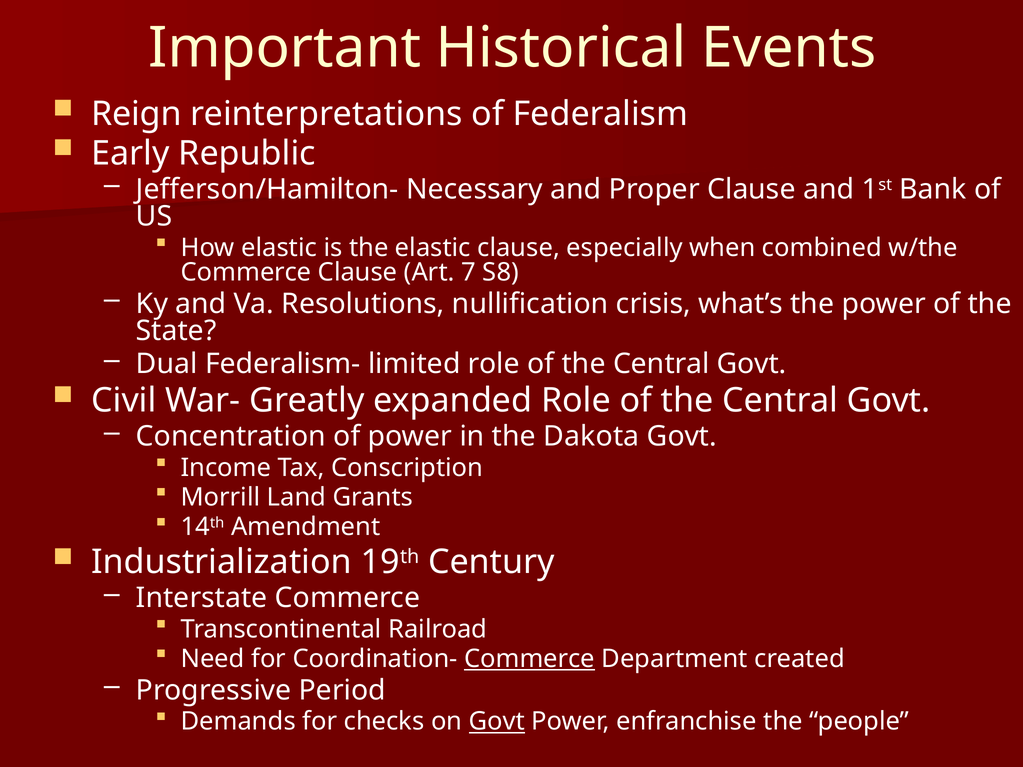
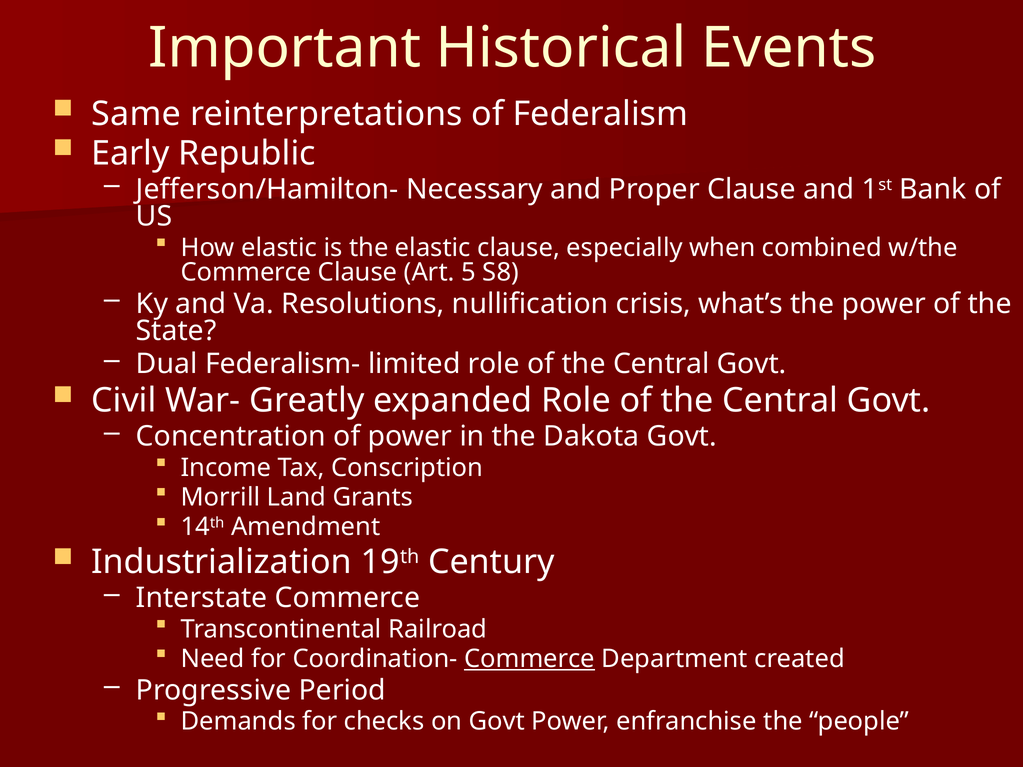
Reign: Reign -> Same
7: 7 -> 5
Govt at (497, 722) underline: present -> none
